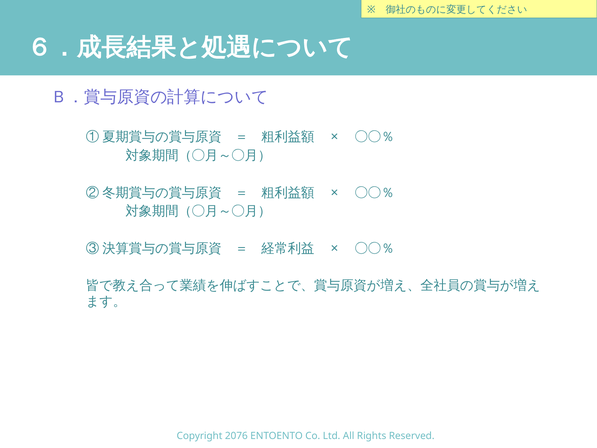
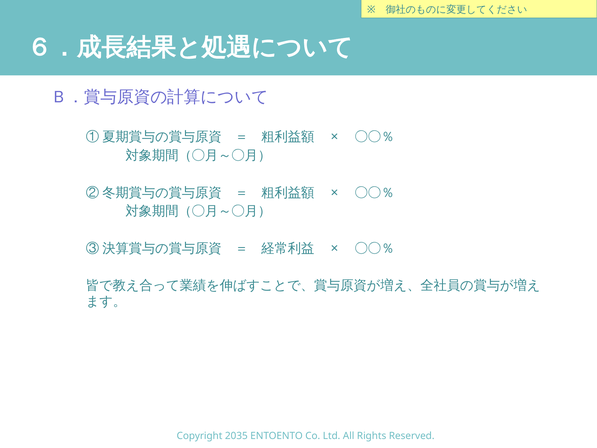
2076: 2076 -> 2035
